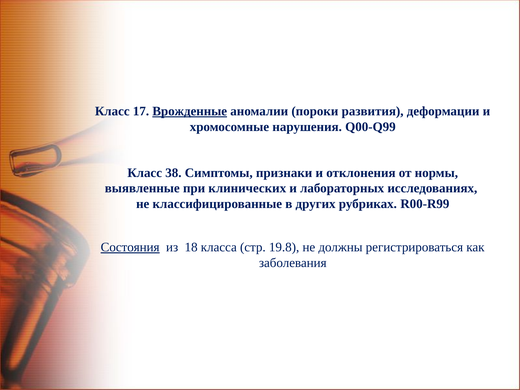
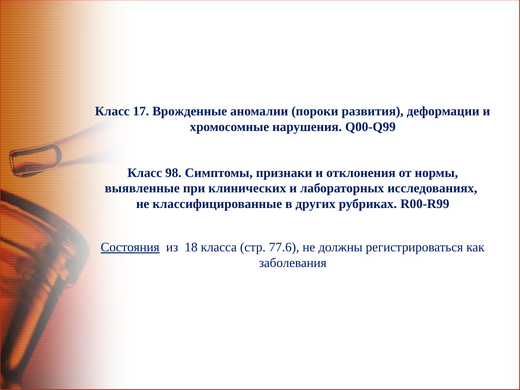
Врожденные underline: present -> none
38: 38 -> 98
19.8: 19.8 -> 77.6
